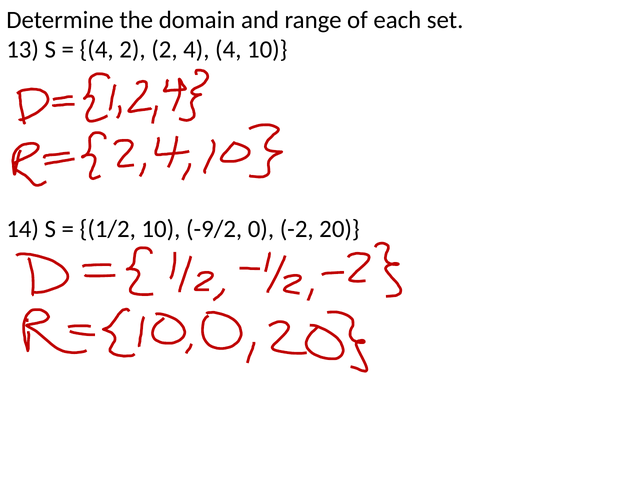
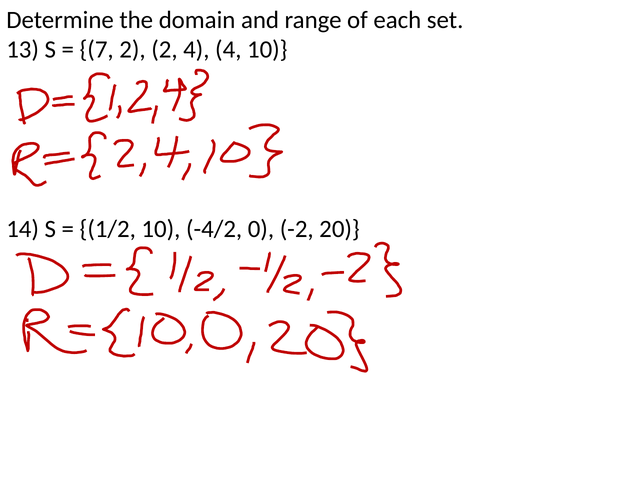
4 at (97, 50): 4 -> 7
-9/2: -9/2 -> -4/2
